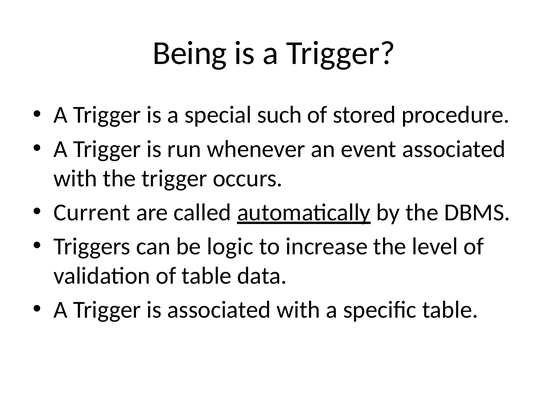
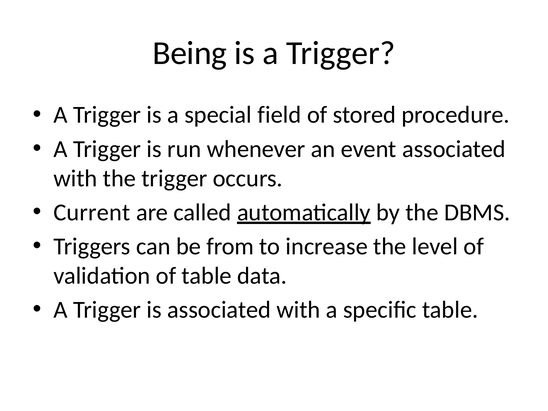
such: such -> field
logic: logic -> from
